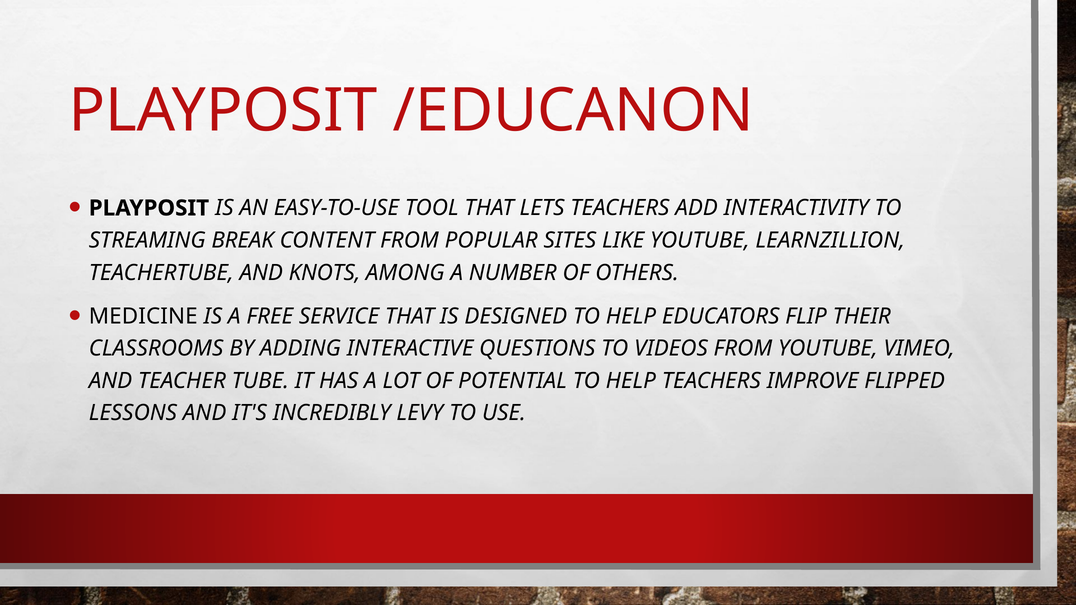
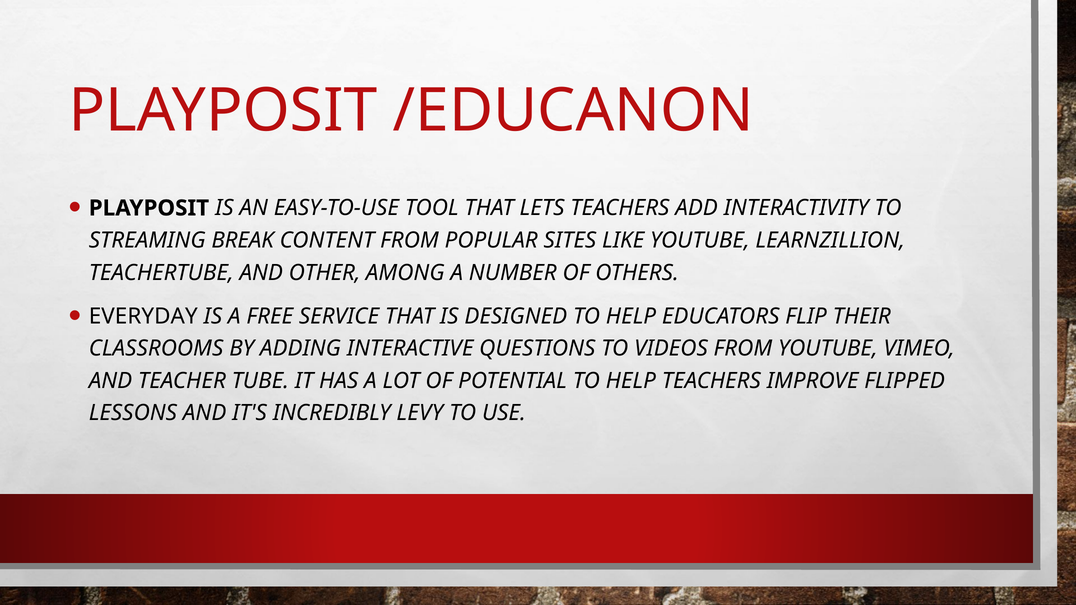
KNOTS: KNOTS -> OTHER
MEDICINE: MEDICINE -> EVERYDAY
